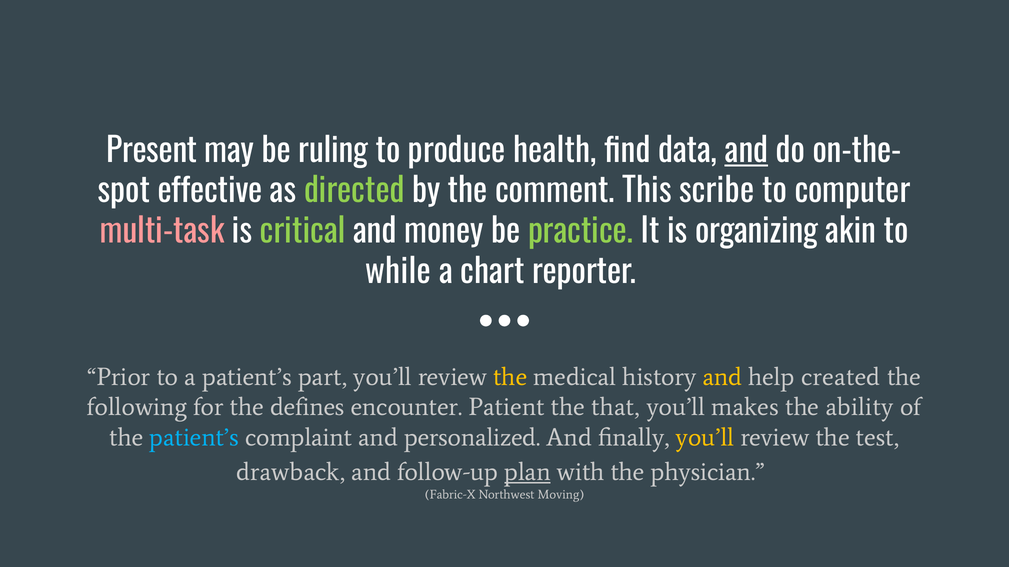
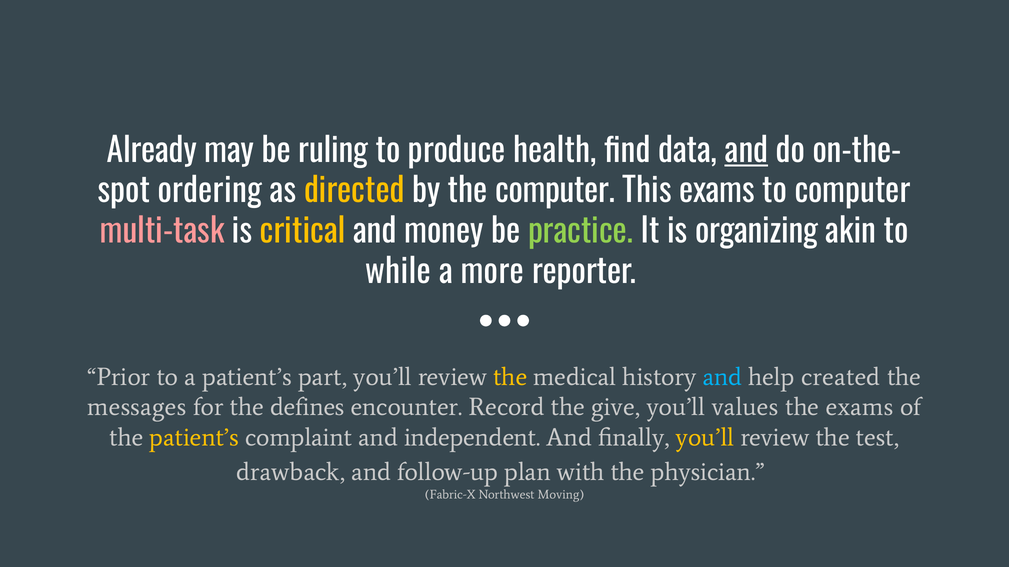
Present: Present -> Already
effective: effective -> ordering
directed colour: light green -> yellow
the comment: comment -> computer
This scribe: scribe -> exams
critical colour: light green -> yellow
chart: chart -> more
and at (722, 377) colour: yellow -> light blue
following: following -> messages
Patient: Patient -> Record
that: that -> give
makes: makes -> values
the ability: ability -> exams
patient’s at (194, 438) colour: light blue -> yellow
personalized: personalized -> independent
plan underline: present -> none
